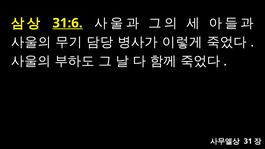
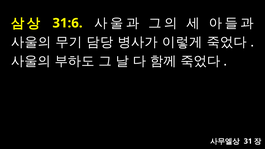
31:6 underline: present -> none
